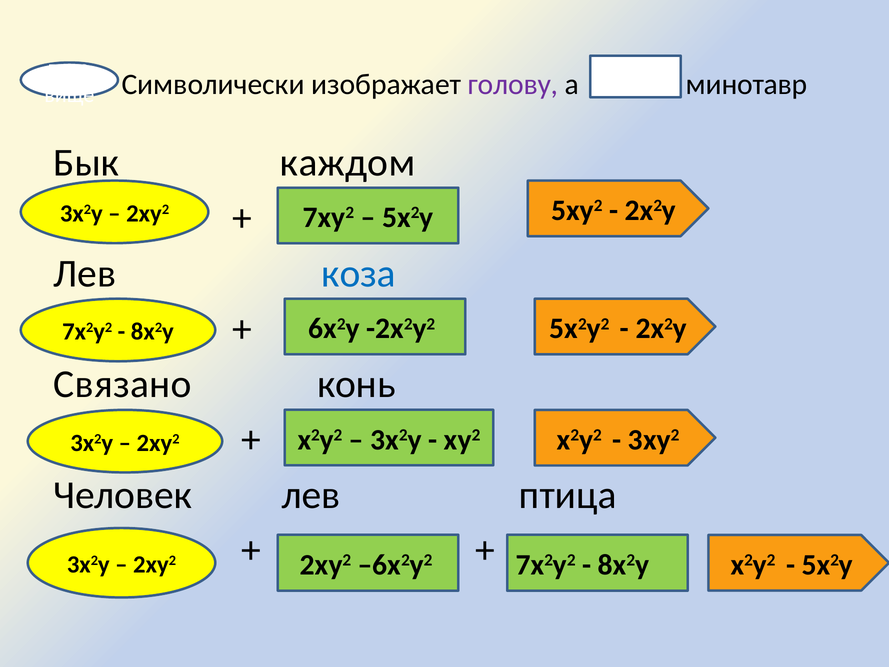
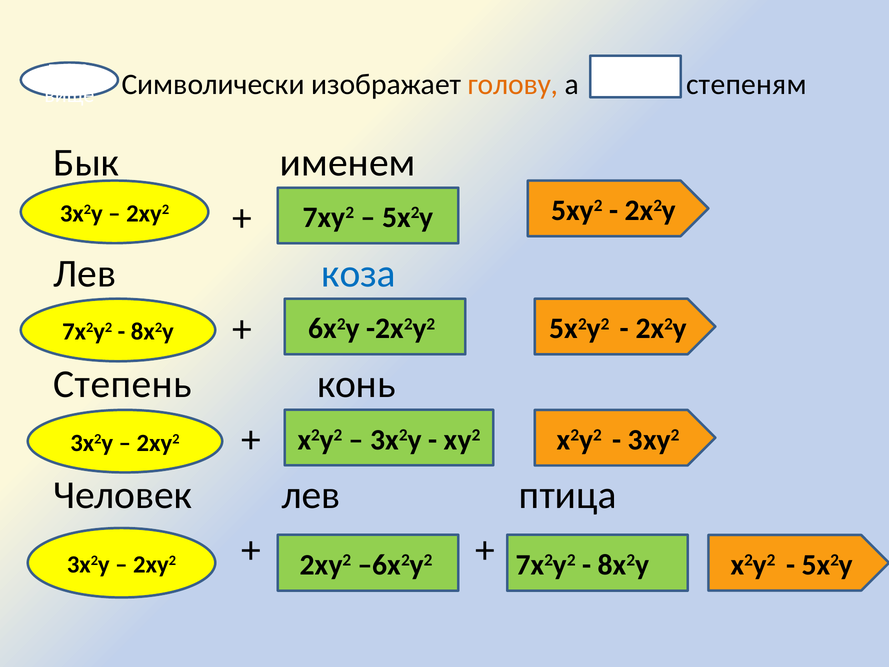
голову colour: purple -> orange
минотавр: минотавр -> степеням
каждом: каждом -> именем
Связано: Связано -> Степень
